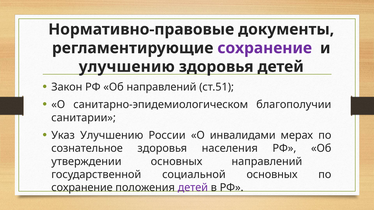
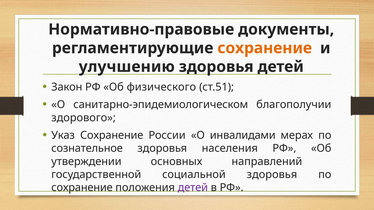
сохранение at (265, 48) colour: purple -> orange
Об направлений: направлений -> физического
санитарии: санитарии -> здорового
Указ Улучшению: Улучшению -> Сохранение
социальной основных: основных -> здоровья
